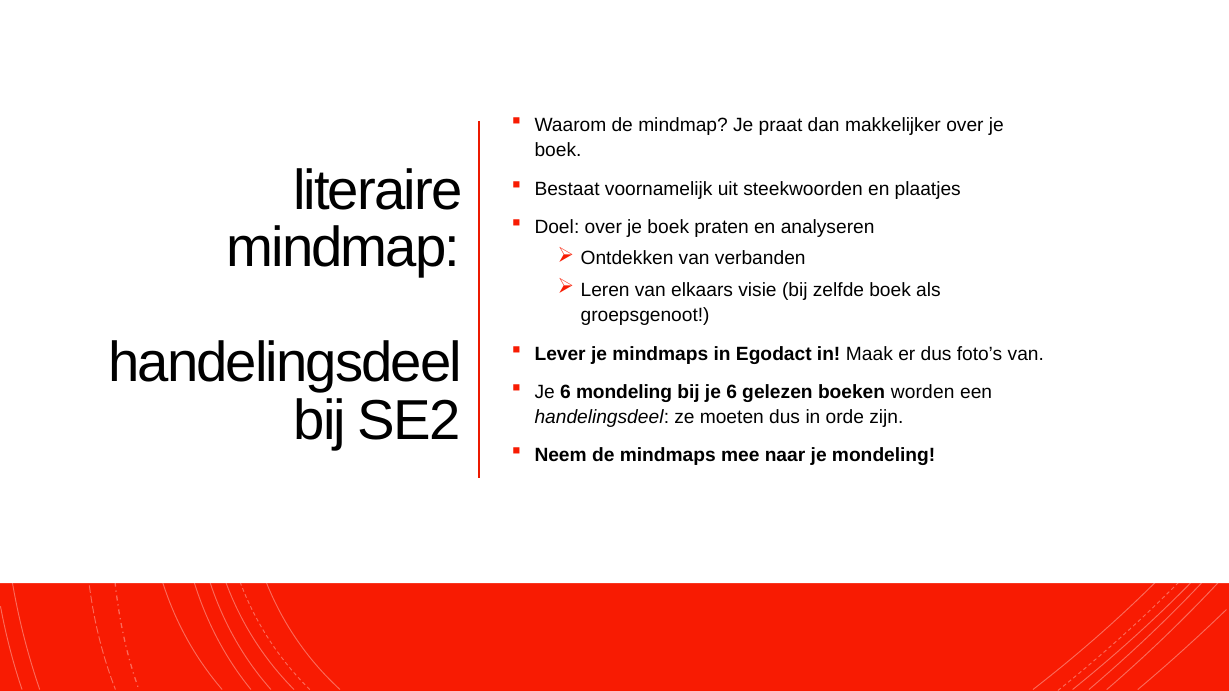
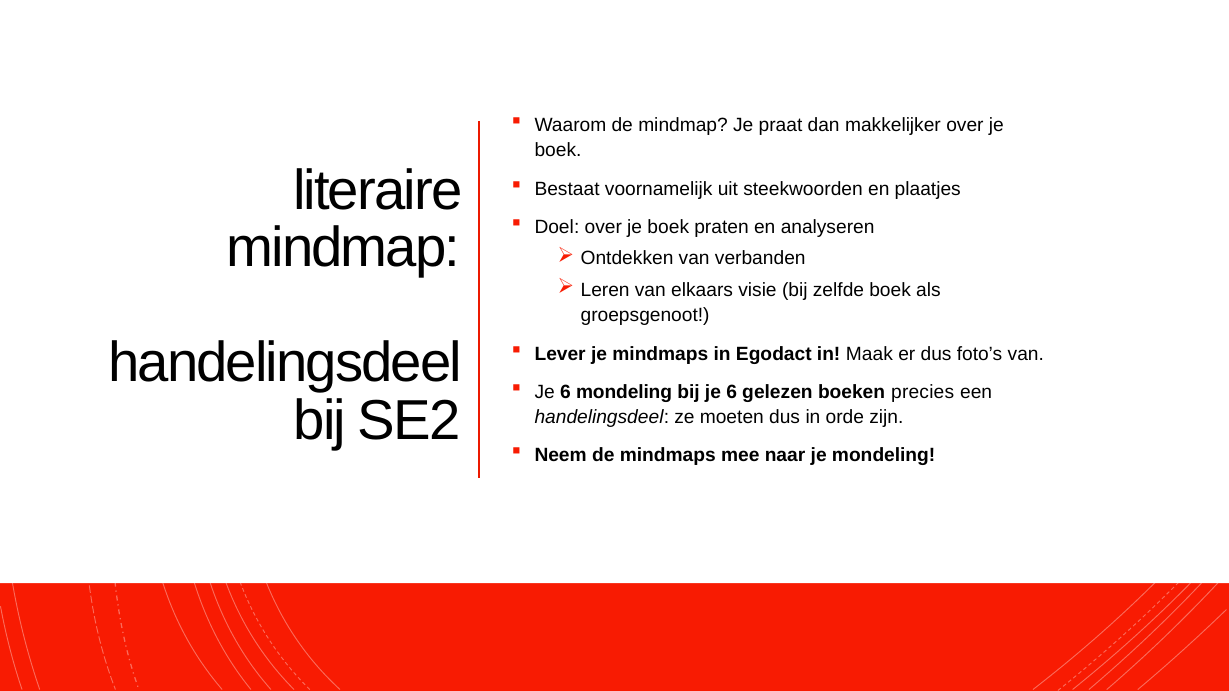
worden: worden -> precies
